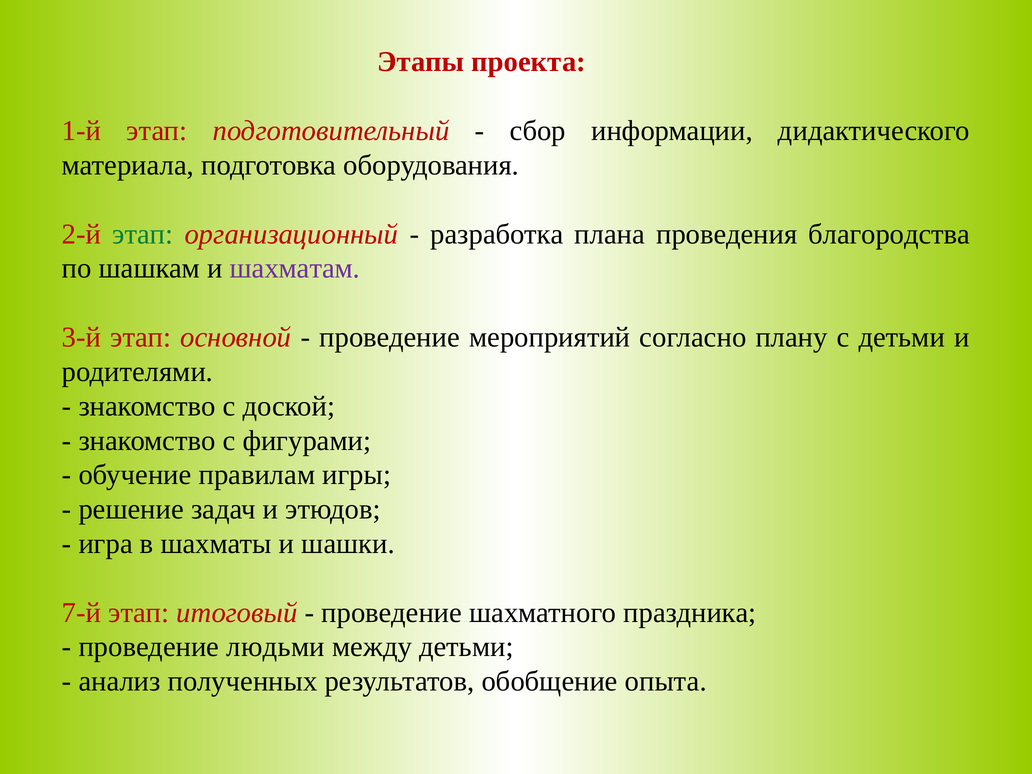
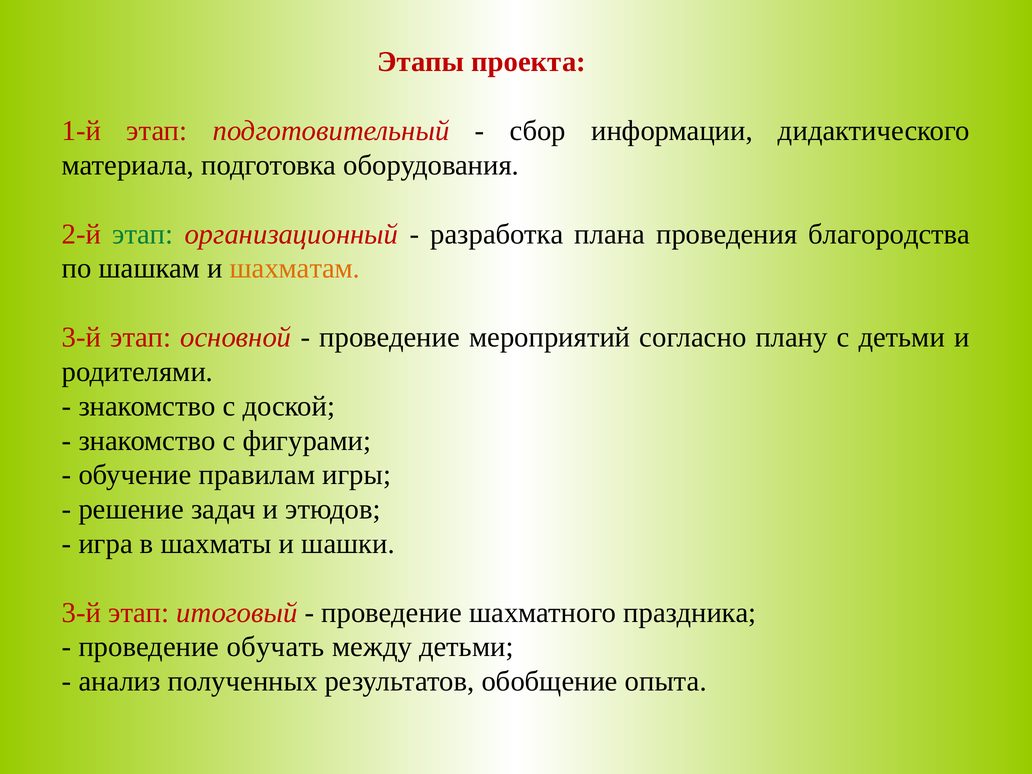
шахматам colour: purple -> orange
7-й at (82, 613): 7-й -> 3-й
людьми: людьми -> обучать
